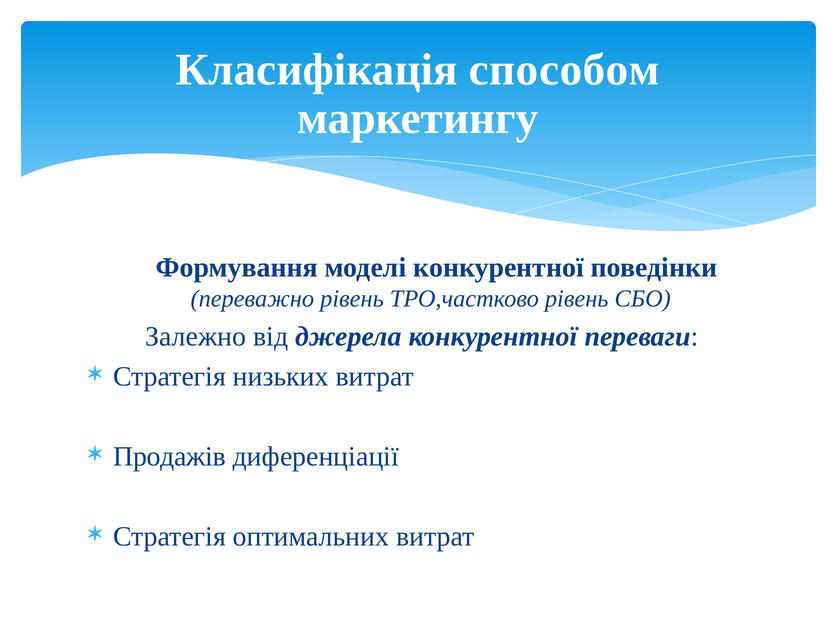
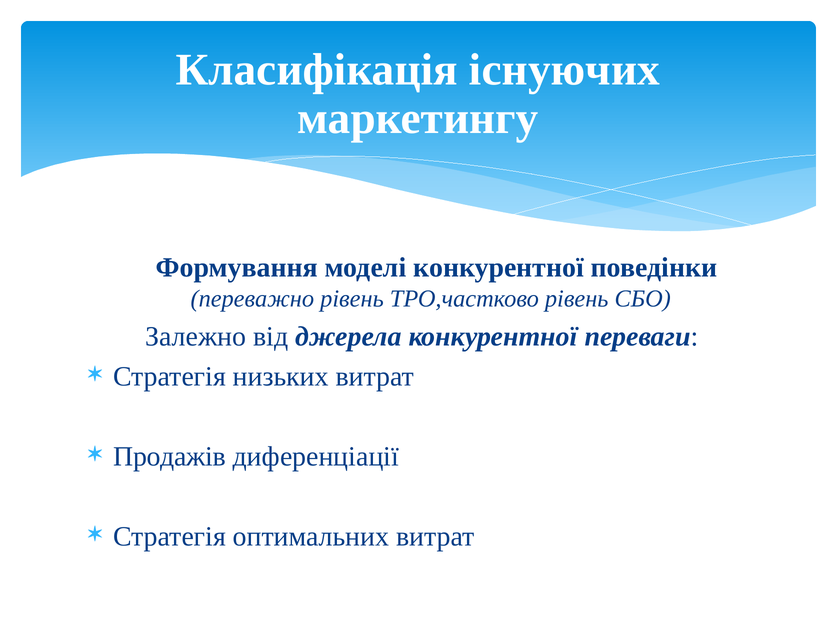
способом: способом -> існуючих
